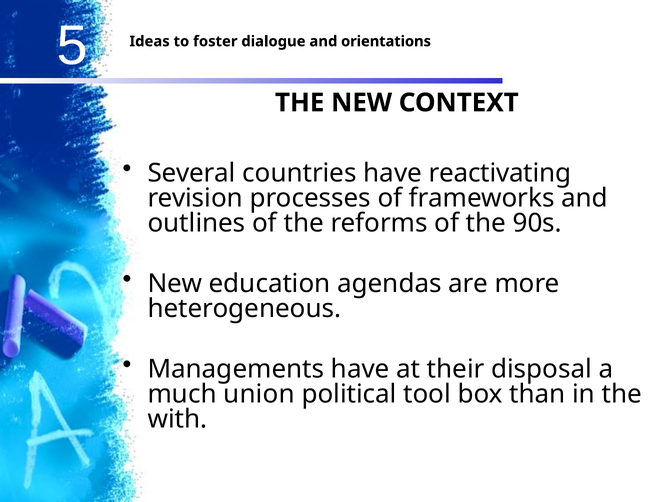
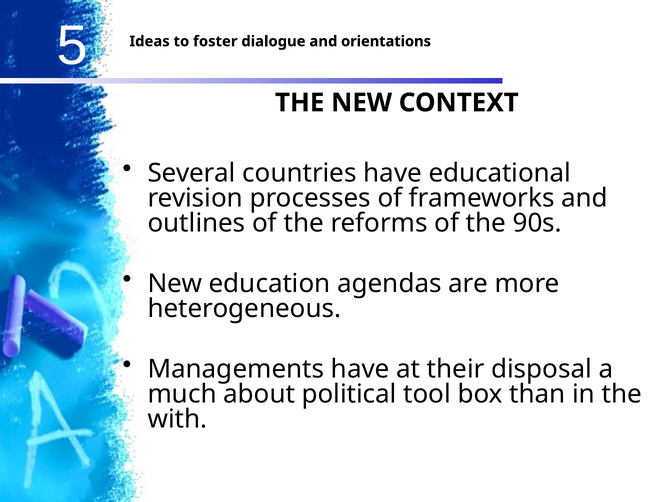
reactivating: reactivating -> educational
union: union -> about
